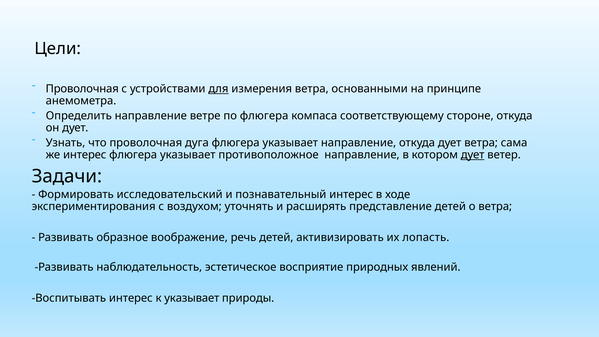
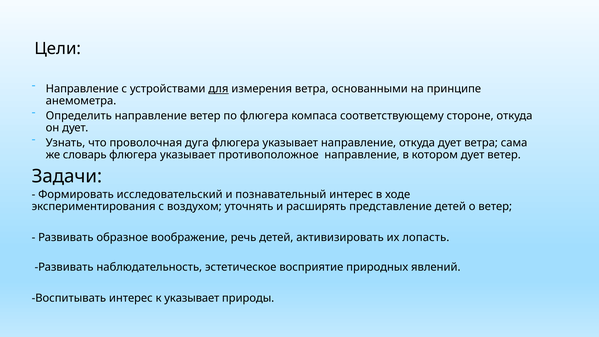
Проволочная at (82, 89): Проволочная -> Направление
направление ветре: ветре -> ветер
же интерес: интерес -> словарь
дует at (473, 155) underline: present -> none
о ветра: ветра -> ветер
